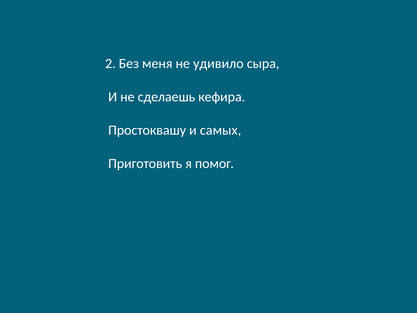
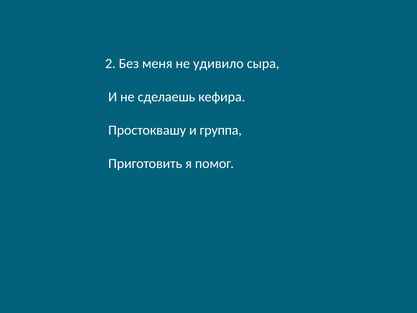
самых: самых -> группа
